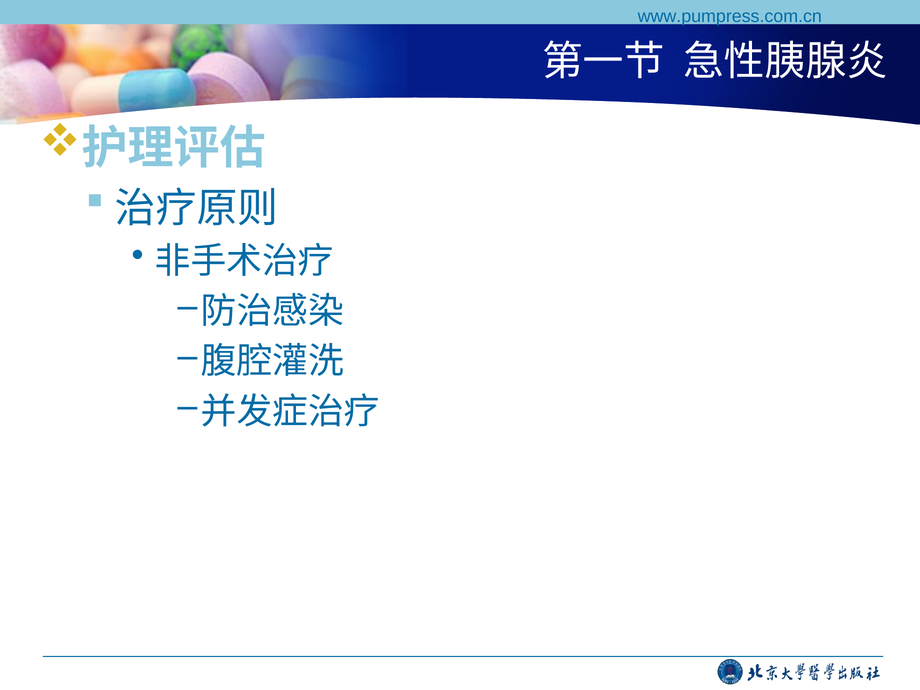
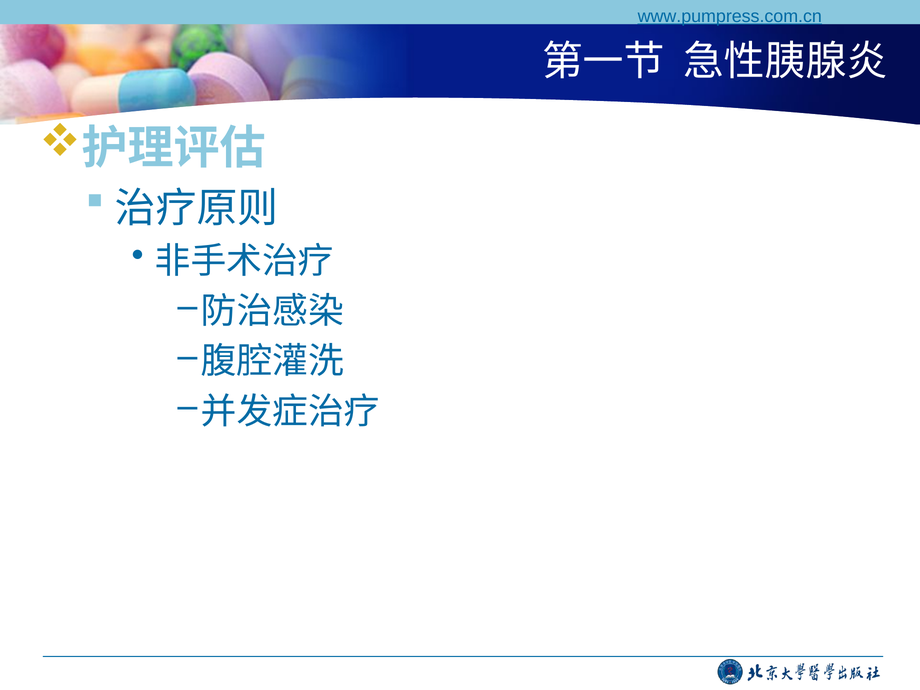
www.pumpress.com.cn underline: none -> present
